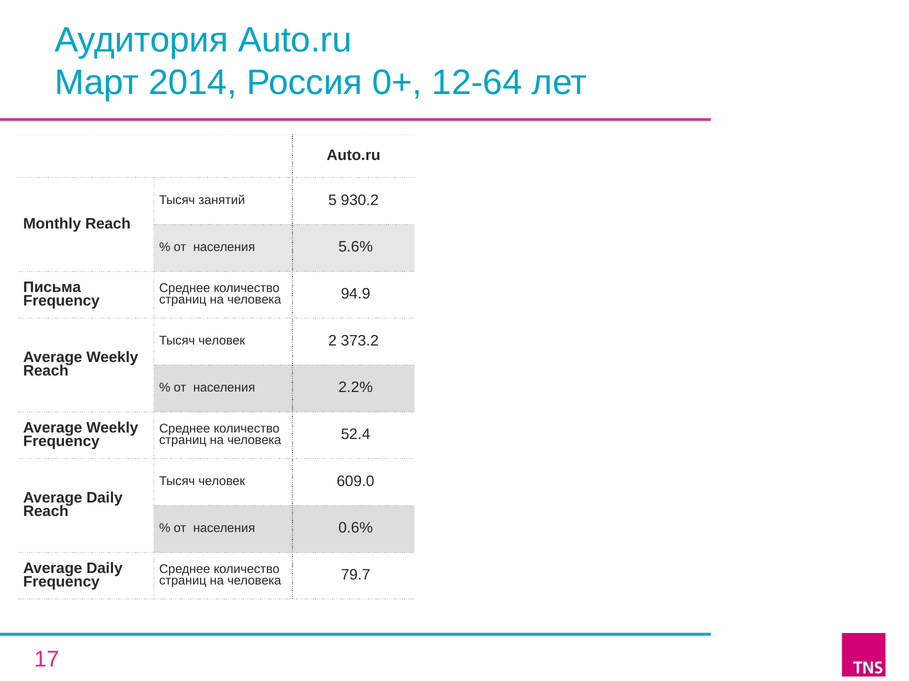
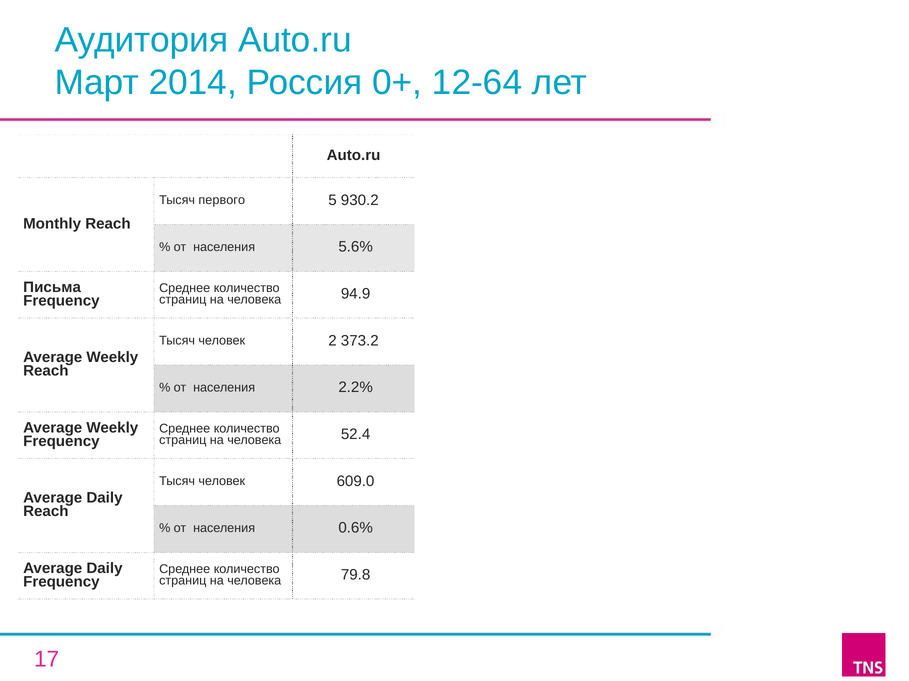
занятий: занятий -> первого
79.7: 79.7 -> 79.8
